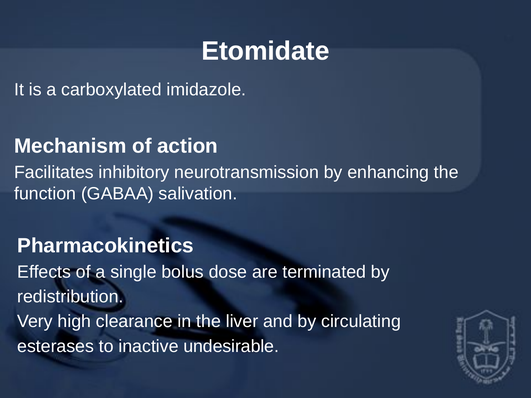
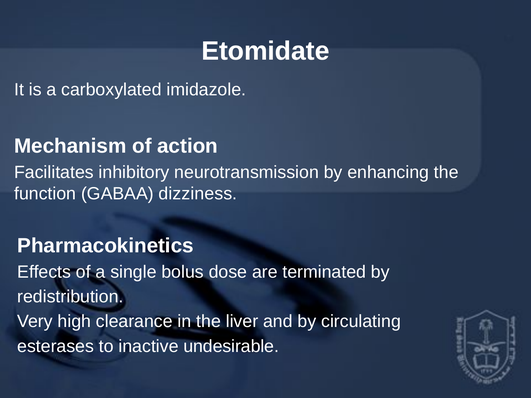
salivation: salivation -> dizziness
